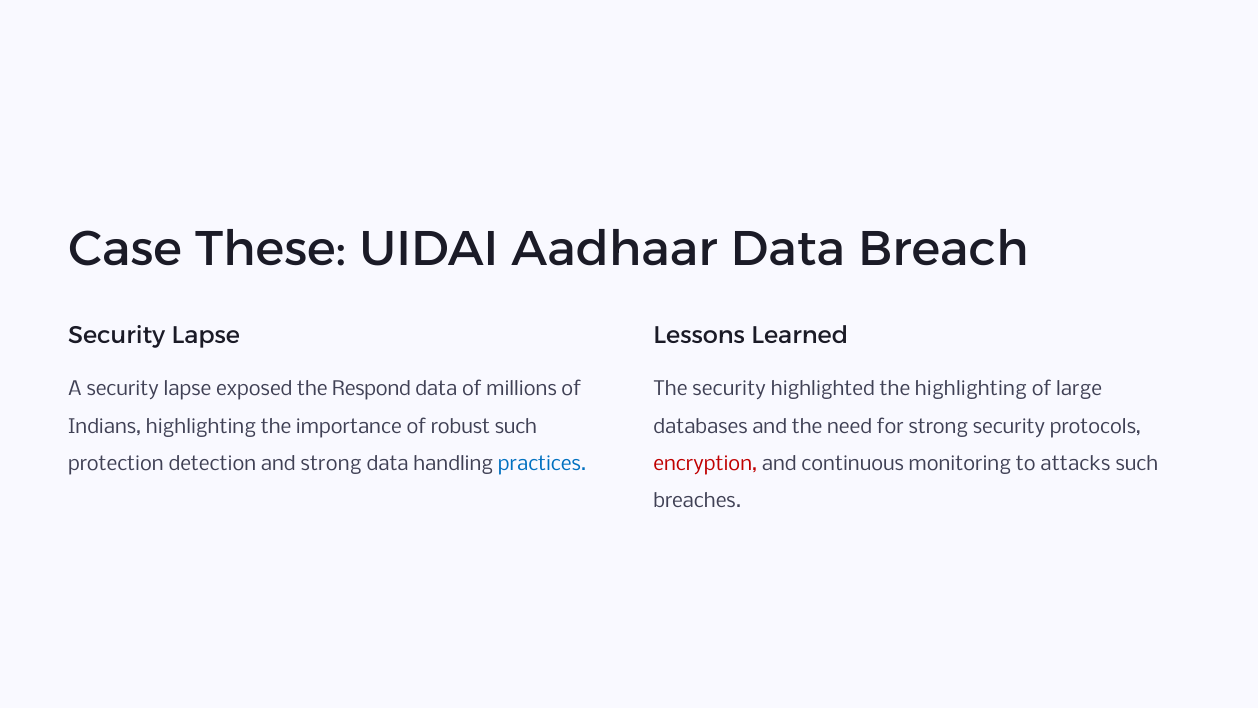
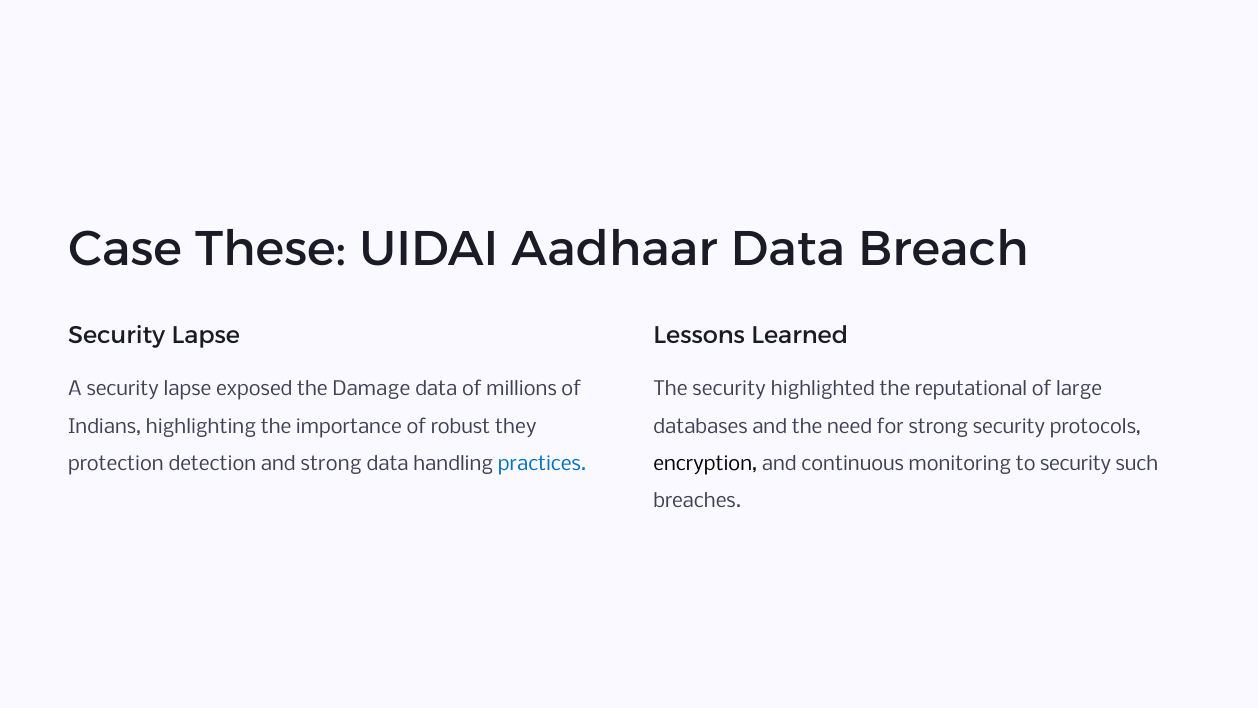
Respond: Respond -> Damage
the highlighting: highlighting -> reputational
robust such: such -> they
encryption colour: red -> black
to attacks: attacks -> security
